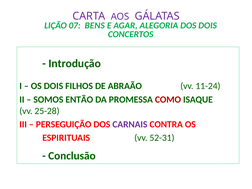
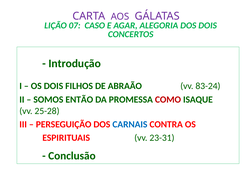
BENS: BENS -> CASO
11-24: 11-24 -> 83-24
CARNAIS colour: purple -> blue
52-31: 52-31 -> 23-31
